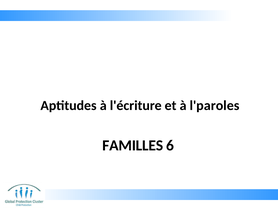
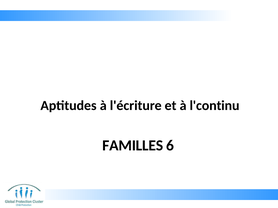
l'paroles: l'paroles -> l'continu
